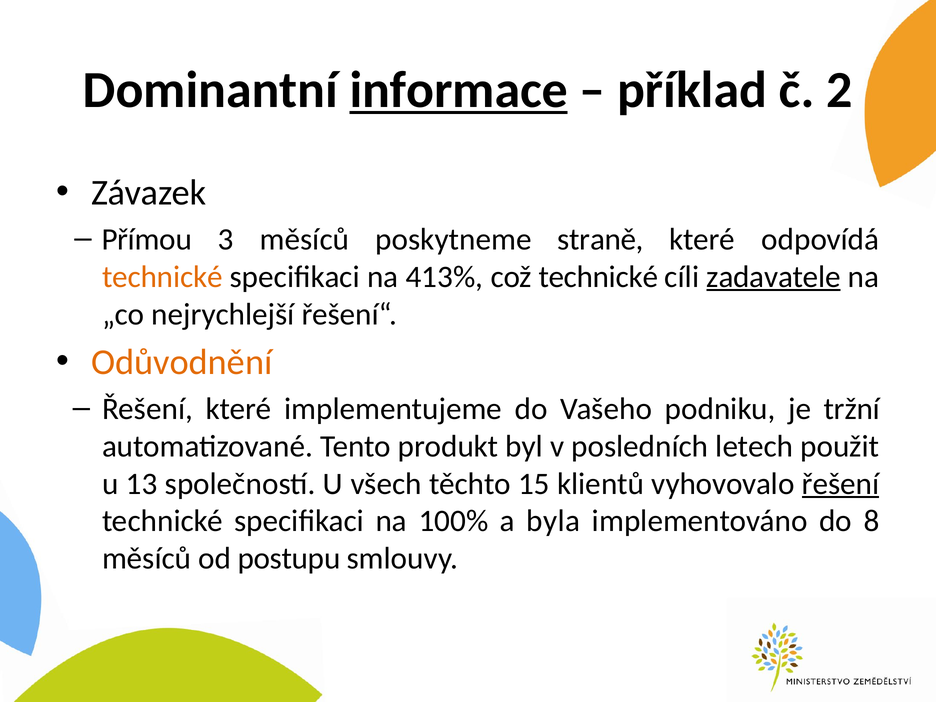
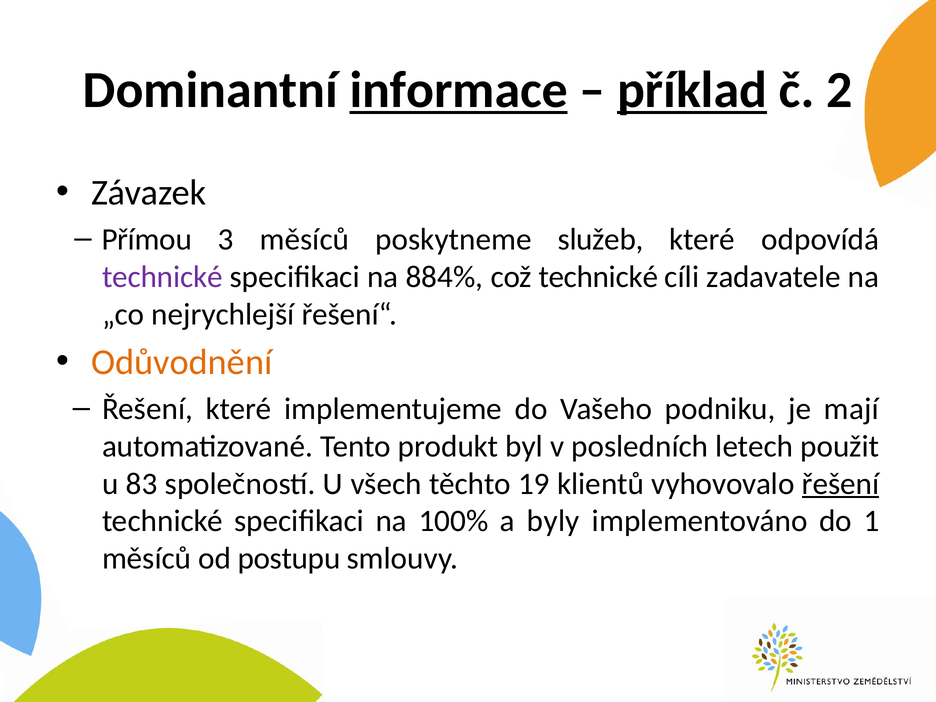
příklad underline: none -> present
straně: straně -> služeb
technické at (162, 277) colour: orange -> purple
413%: 413% -> 884%
zadavatele underline: present -> none
tržní: tržní -> mají
13: 13 -> 83
15: 15 -> 19
byla: byla -> byly
8: 8 -> 1
